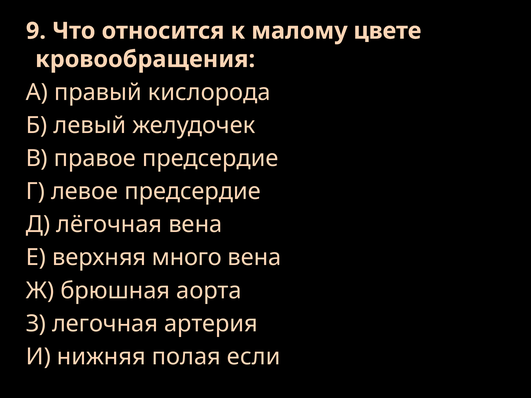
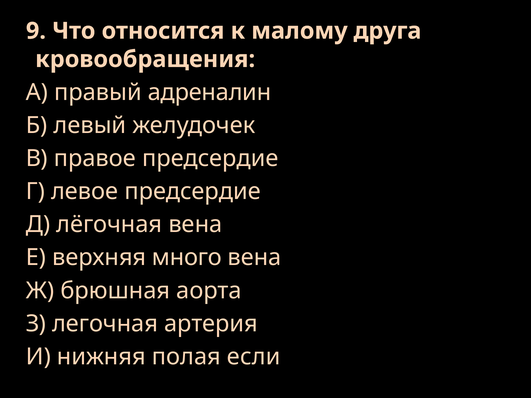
цвете: цвете -> друга
кислорода: кислорода -> адреналин
